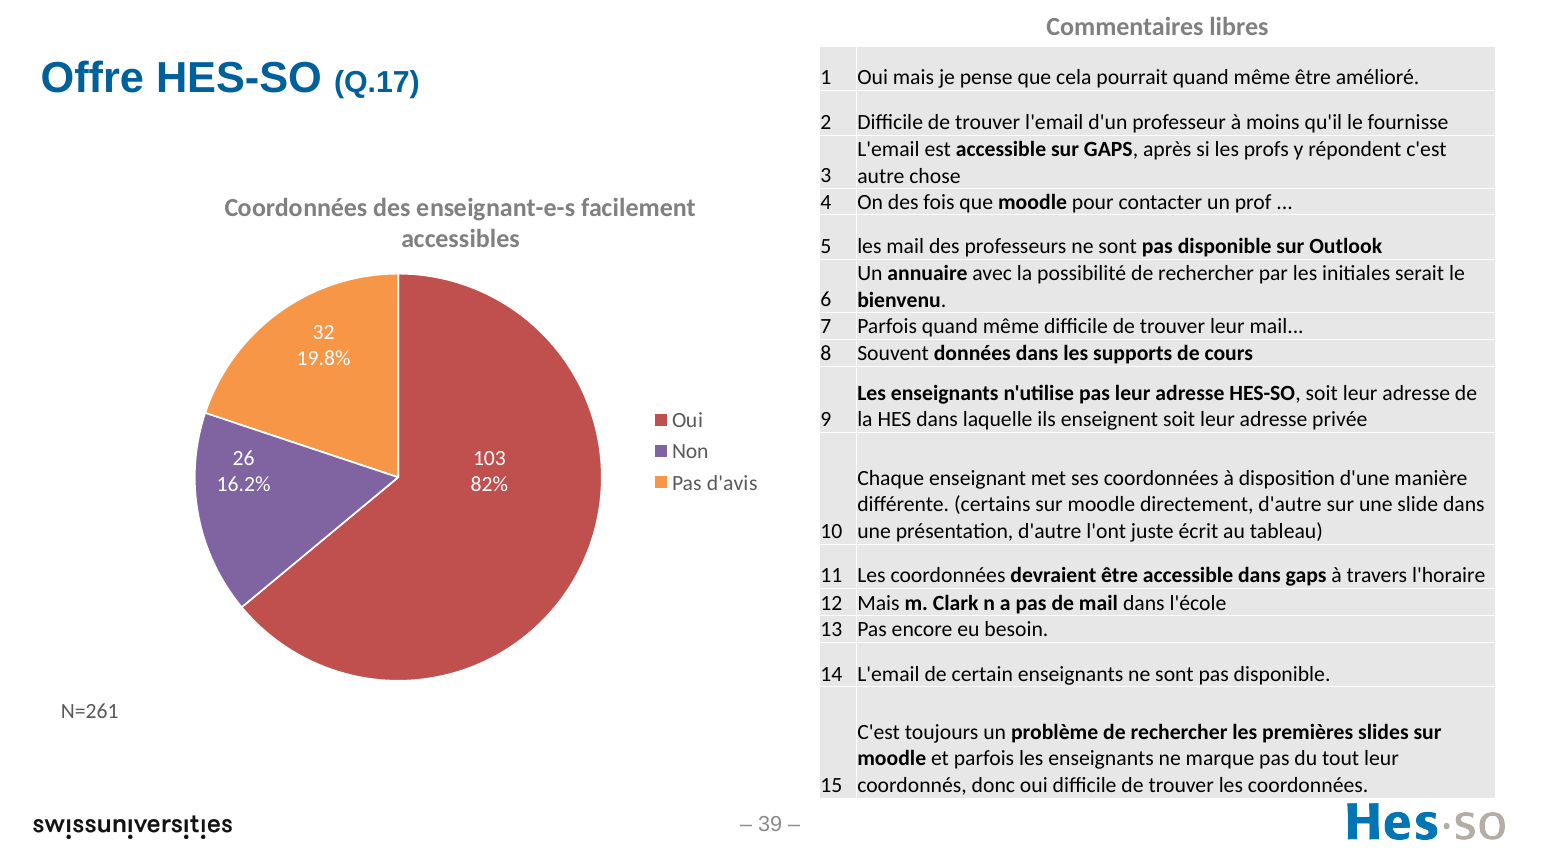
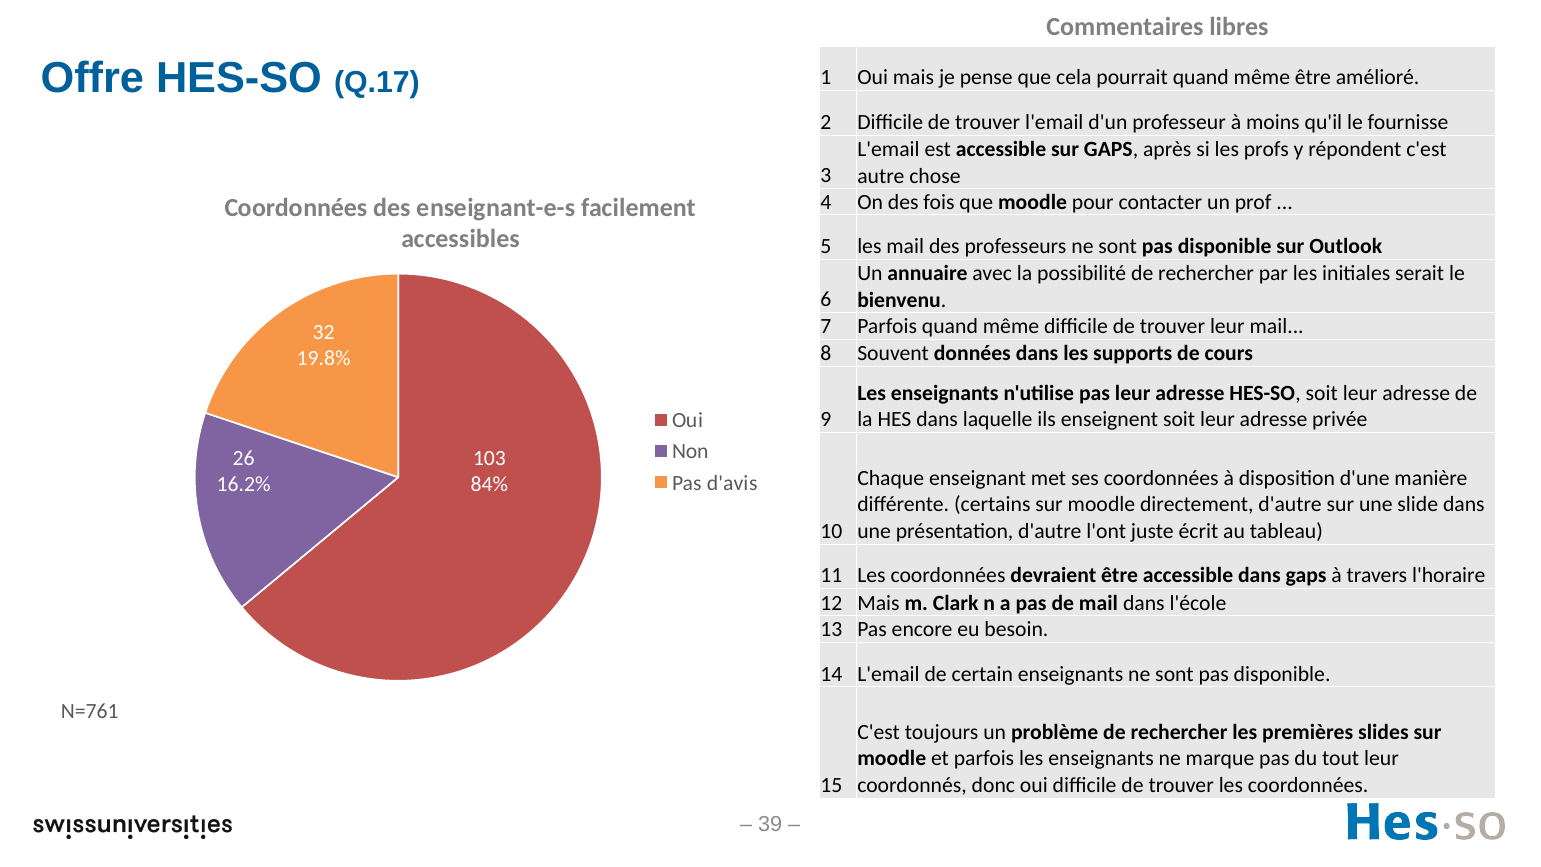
82%: 82% -> 84%
N=261: N=261 -> N=761
